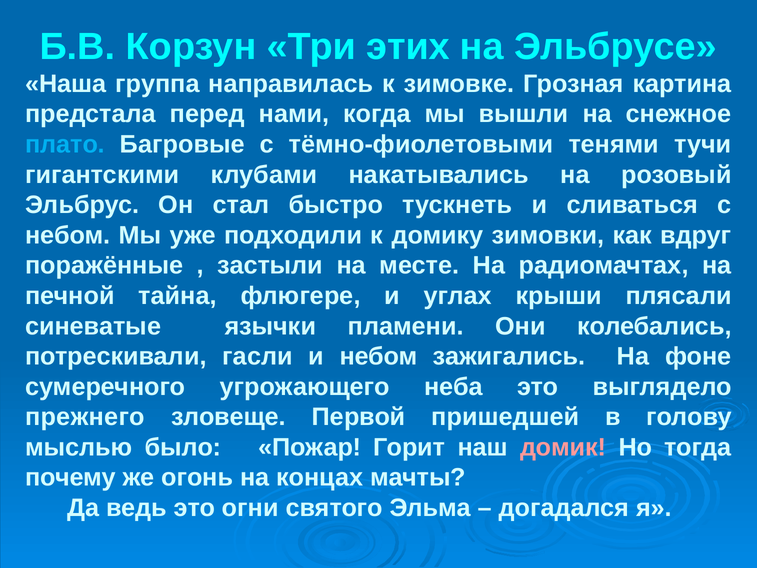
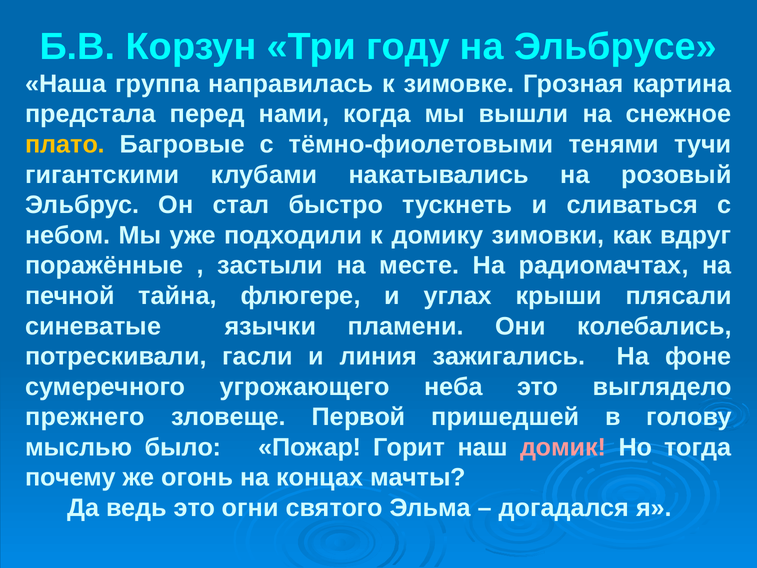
этих: этих -> году
плато colour: light blue -> yellow
и небом: небом -> линия
